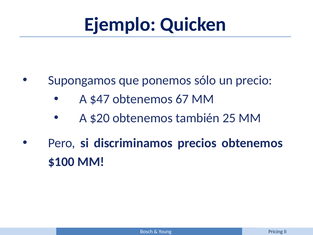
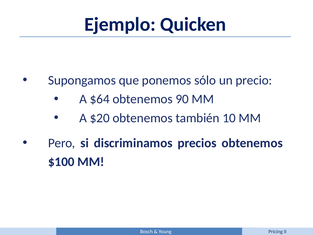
$47: $47 -> $64
67: 67 -> 90
25: 25 -> 10
